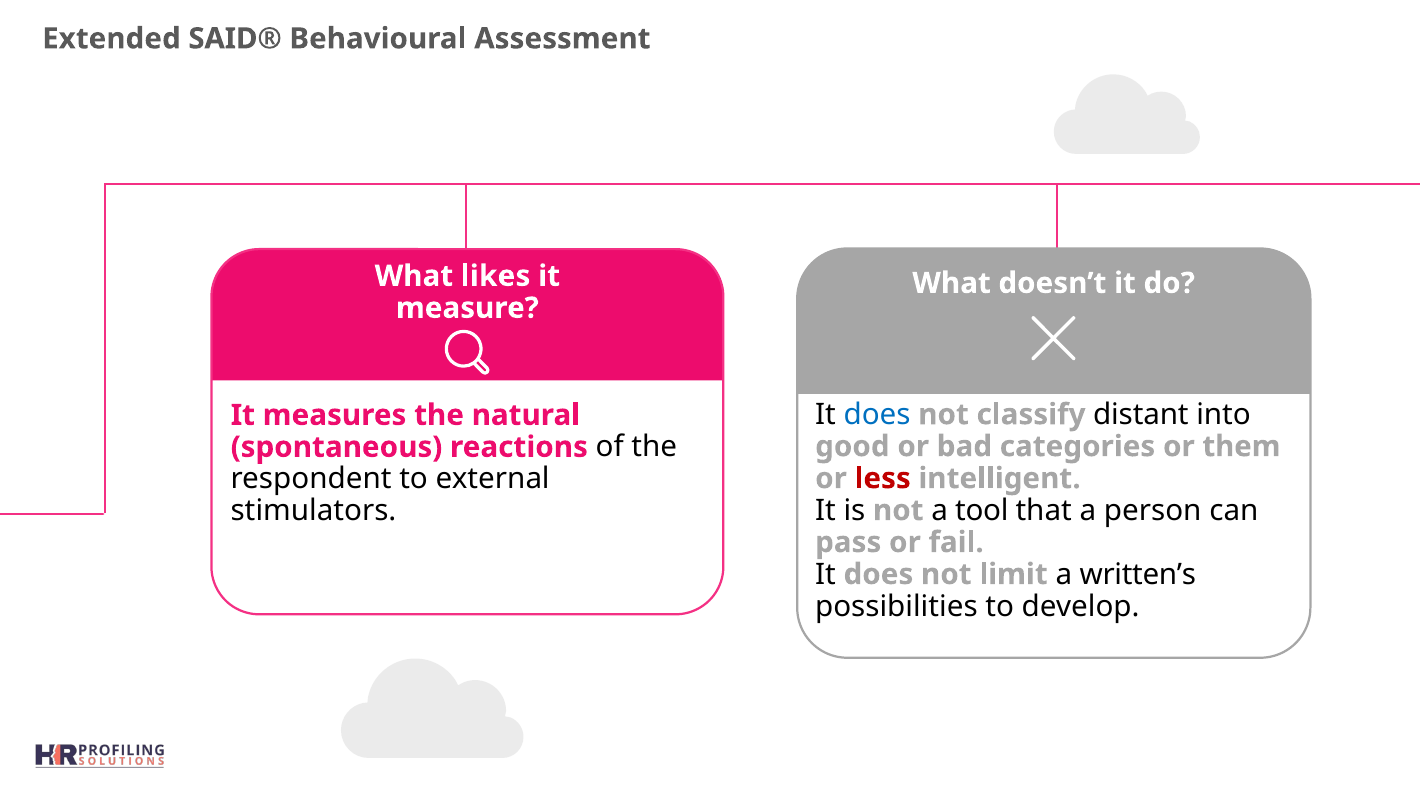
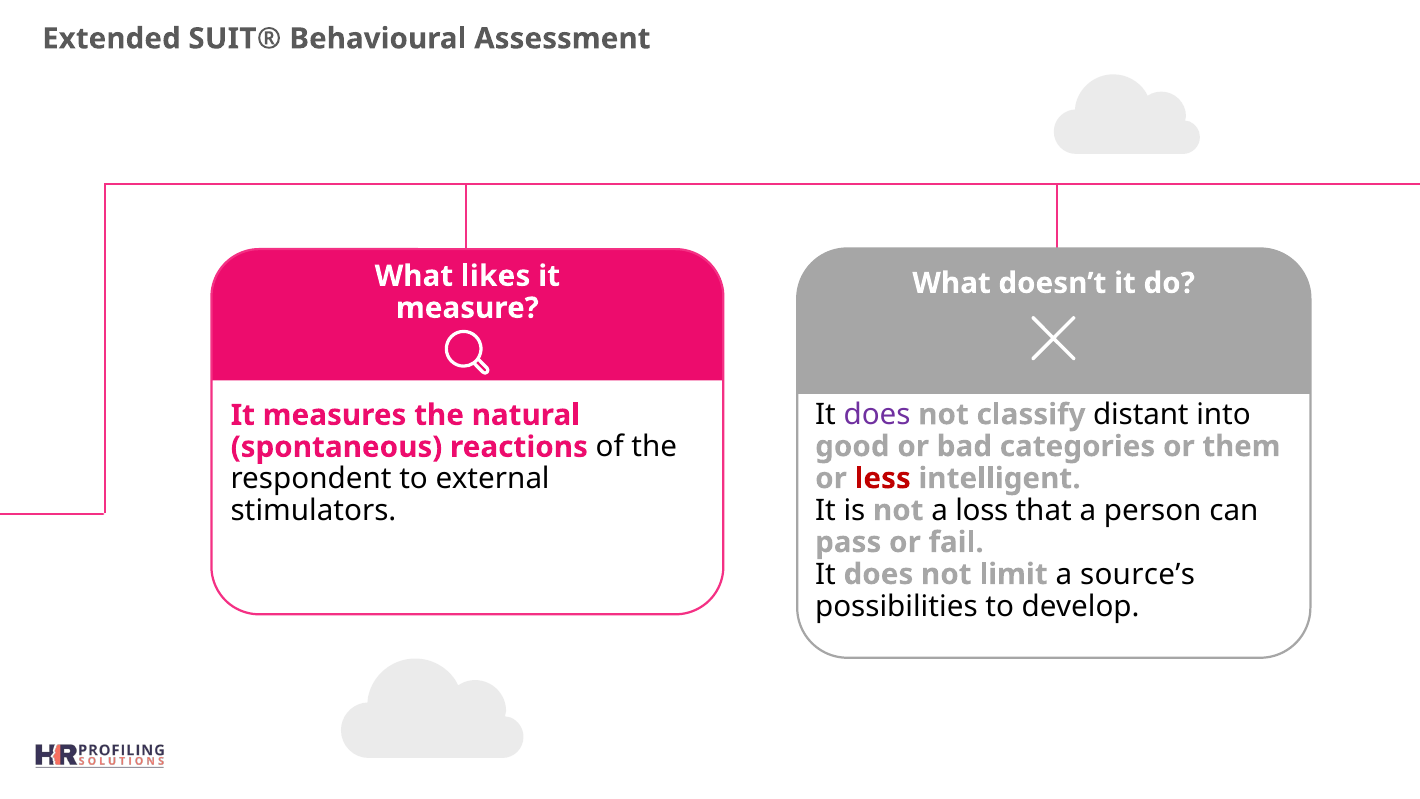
SAID®: SAID® -> SUIT®
does at (877, 414) colour: blue -> purple
tool: tool -> loss
written’s: written’s -> source’s
